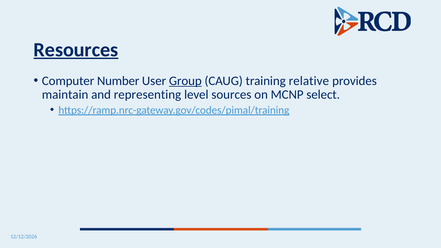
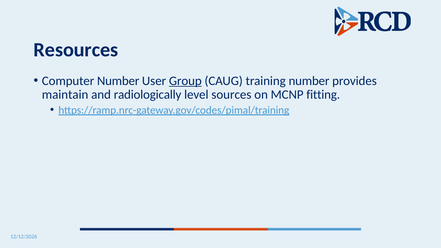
Resources underline: present -> none
training relative: relative -> number
representing: representing -> radiologically
select: select -> fitting
